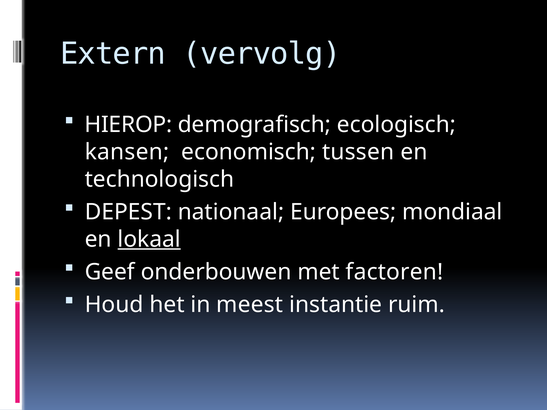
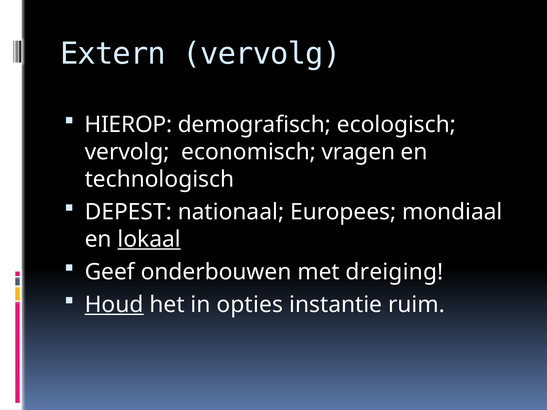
kansen at (127, 152): kansen -> vervolg
tussen: tussen -> vragen
factoren: factoren -> dreiging
Houd underline: none -> present
meest: meest -> opties
